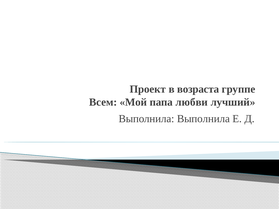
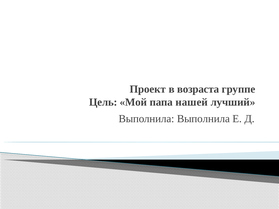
Всем: Всем -> Цель
любви: любви -> нашей
